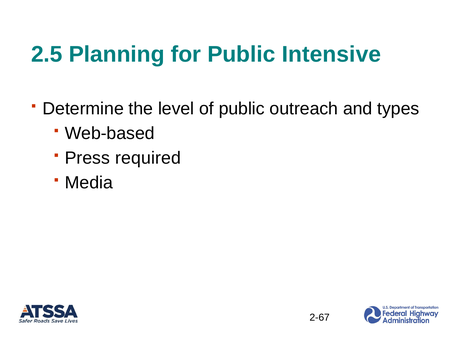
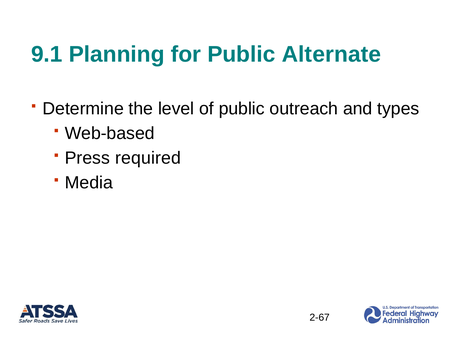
2.5: 2.5 -> 9.1
Intensive: Intensive -> Alternate
